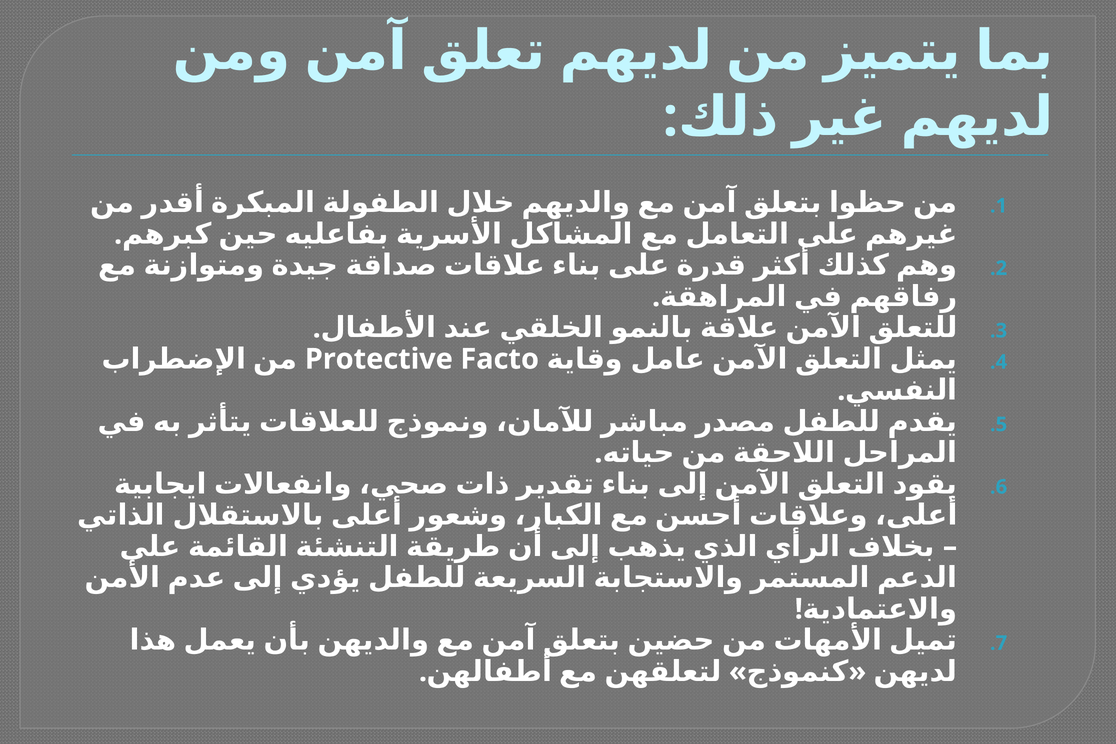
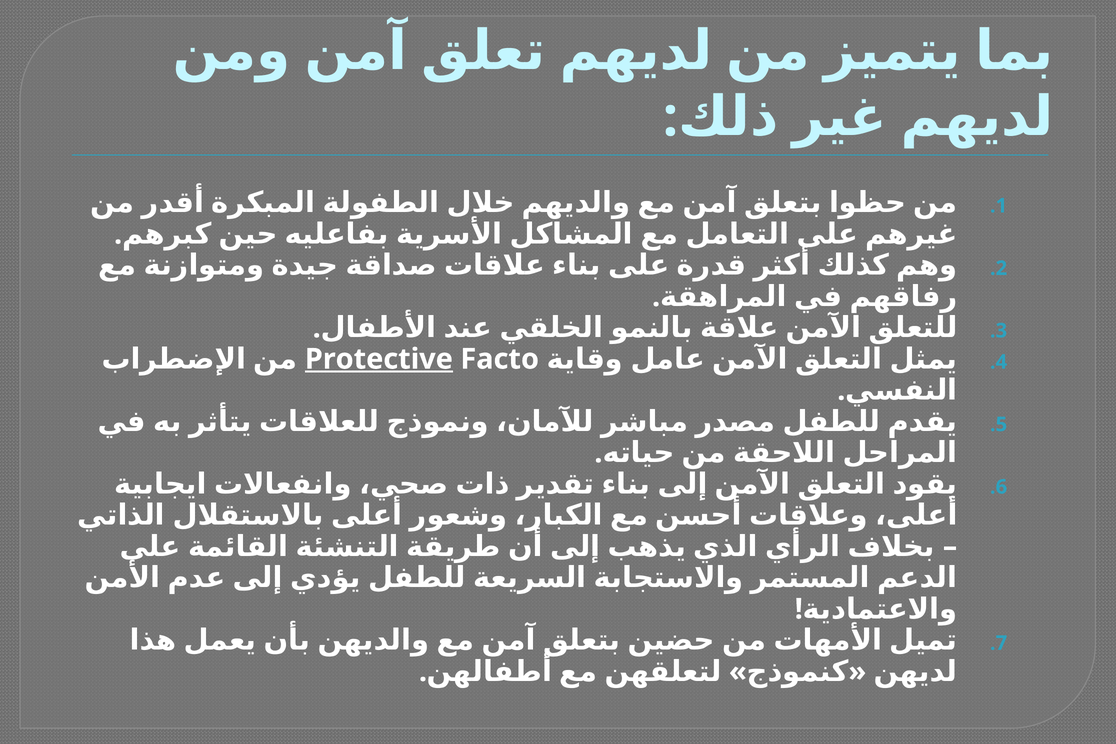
Protective underline: none -> present
